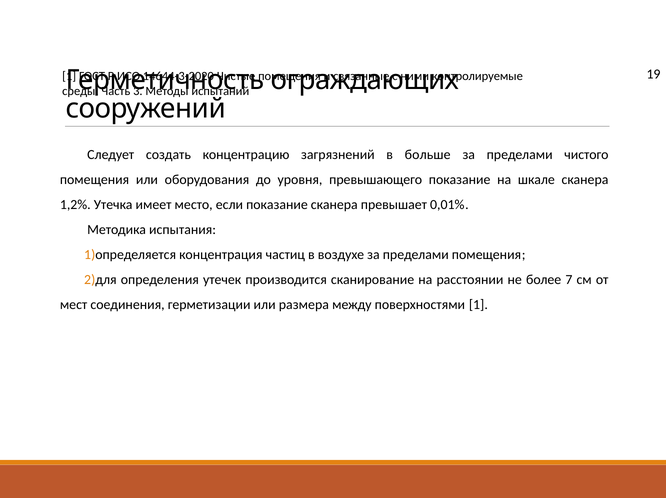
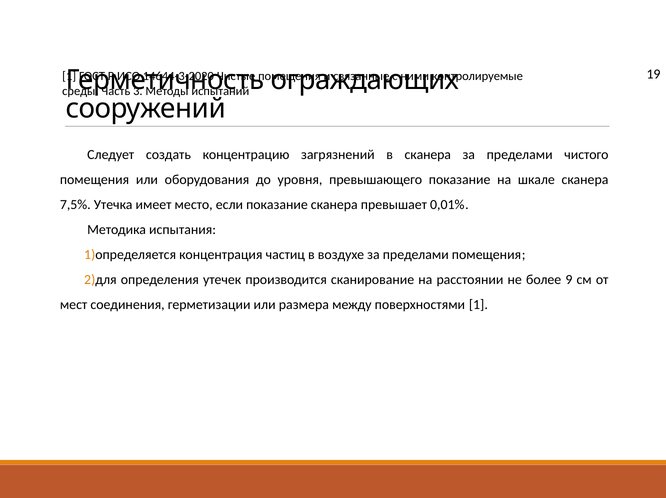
в больше: больше -> сканера
1,2%: 1,2% -> 7,5%
7: 7 -> 9
